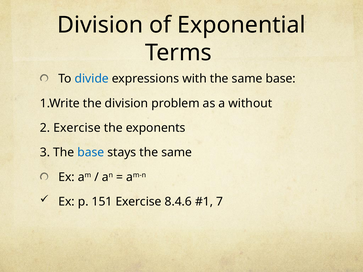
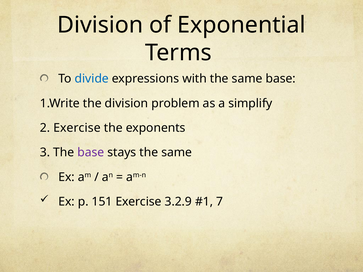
without: without -> simplify
base at (91, 153) colour: blue -> purple
8.4.6: 8.4.6 -> 3.2.9
